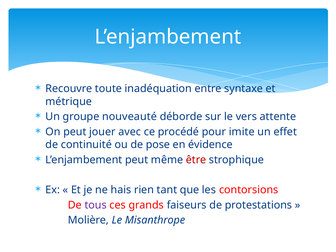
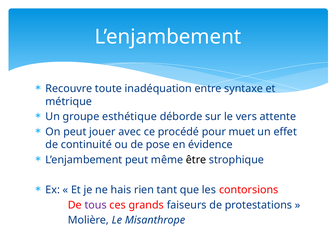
nouveauté: nouveauté -> esthétique
imite: imite -> muet
être colour: red -> black
